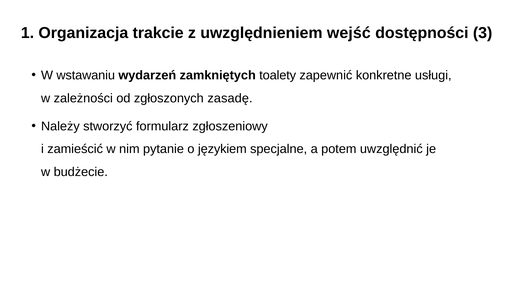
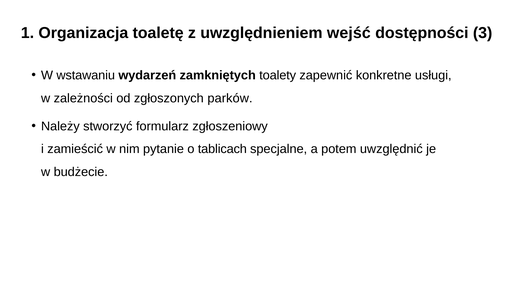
trakcie: trakcie -> toaletę
zasadę: zasadę -> parków
językiem: językiem -> tablicach
